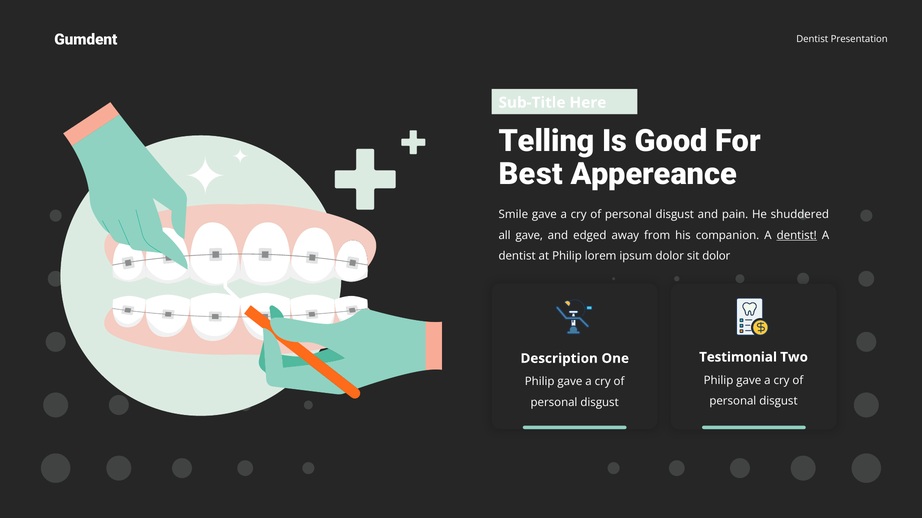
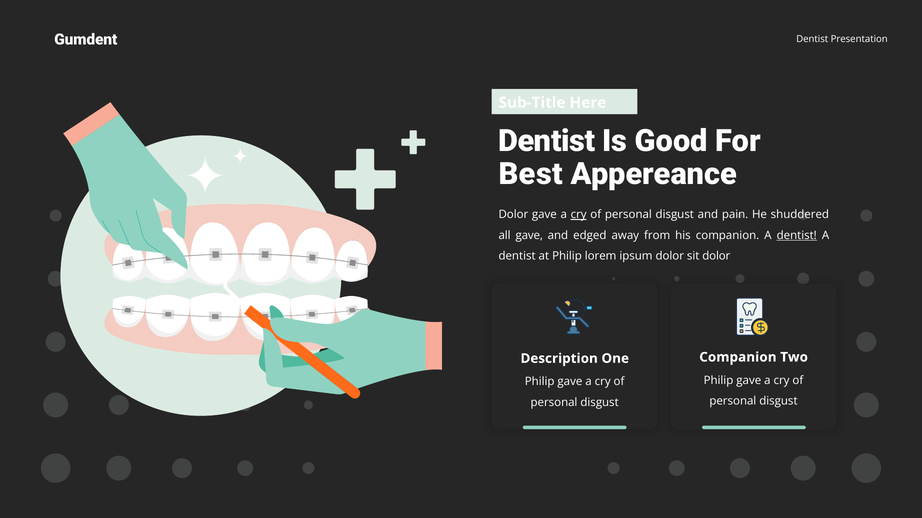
Telling at (547, 141): Telling -> Dentist
Smile at (513, 215): Smile -> Dolor
cry at (579, 215) underline: none -> present
Testimonial at (738, 358): Testimonial -> Companion
